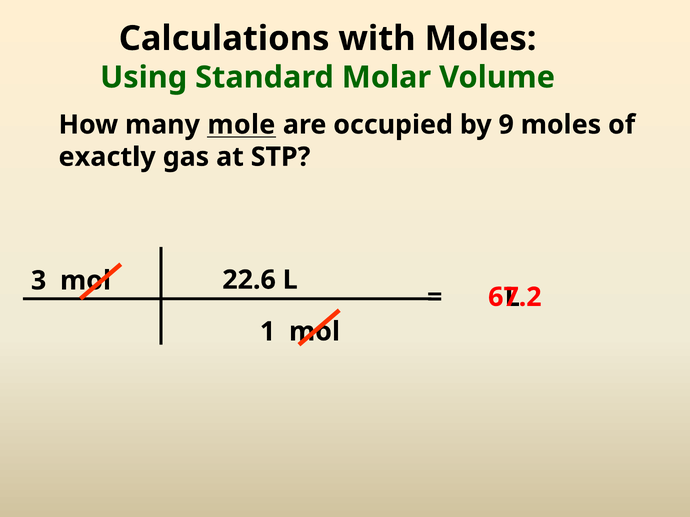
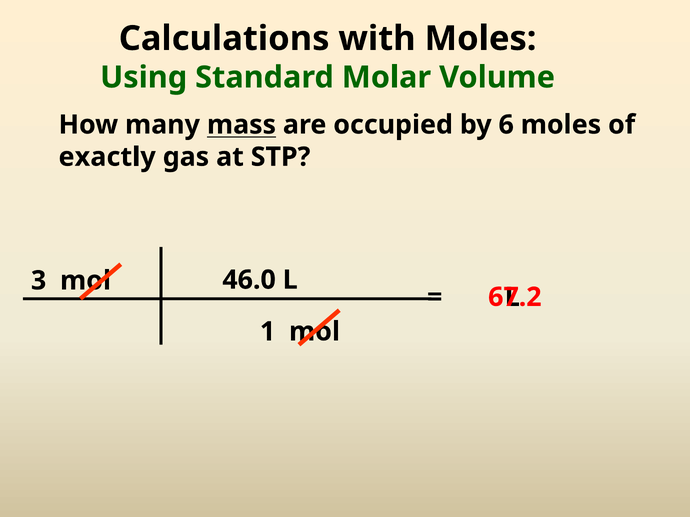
mole: mole -> mass
9: 9 -> 6
22.6: 22.6 -> 46.0
